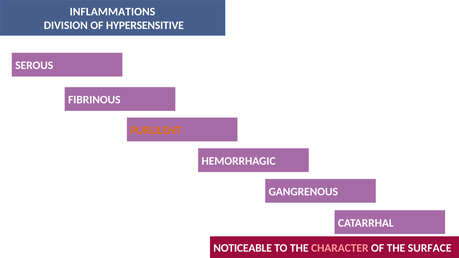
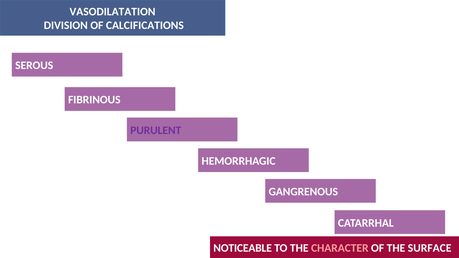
INFLAMMATIONS: INFLAMMATIONS -> VASODILATATION
HYPERSENSITIVE: HYPERSENSITIVE -> CALCIFICATIONS
PURULENT colour: orange -> purple
